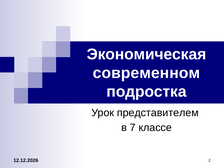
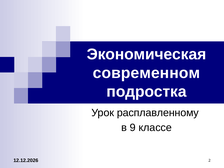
представителем: представителем -> расплавленному
7: 7 -> 9
